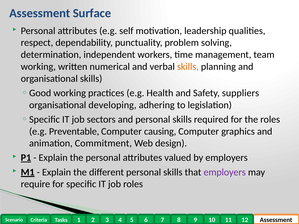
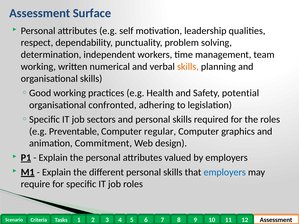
suppliers: suppliers -> potential
developing: developing -> confronted
causing: causing -> regular
employers at (225, 172) colour: purple -> blue
